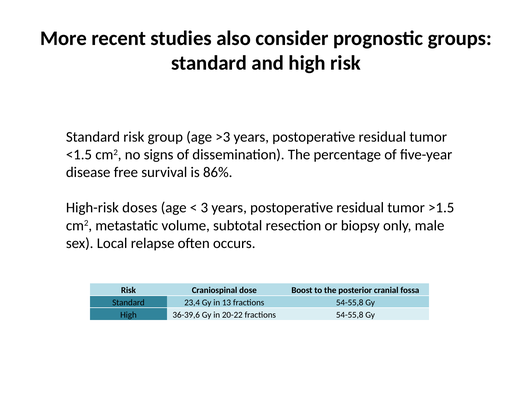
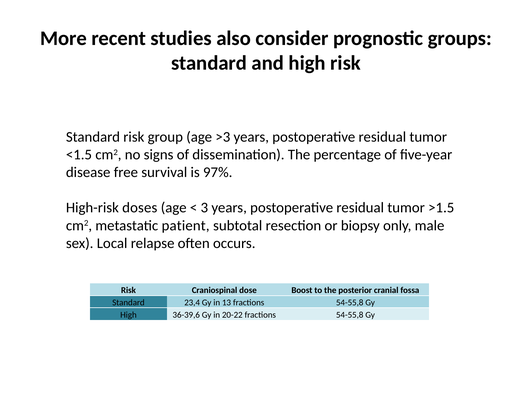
86%: 86% -> 97%
volume: volume -> patient
